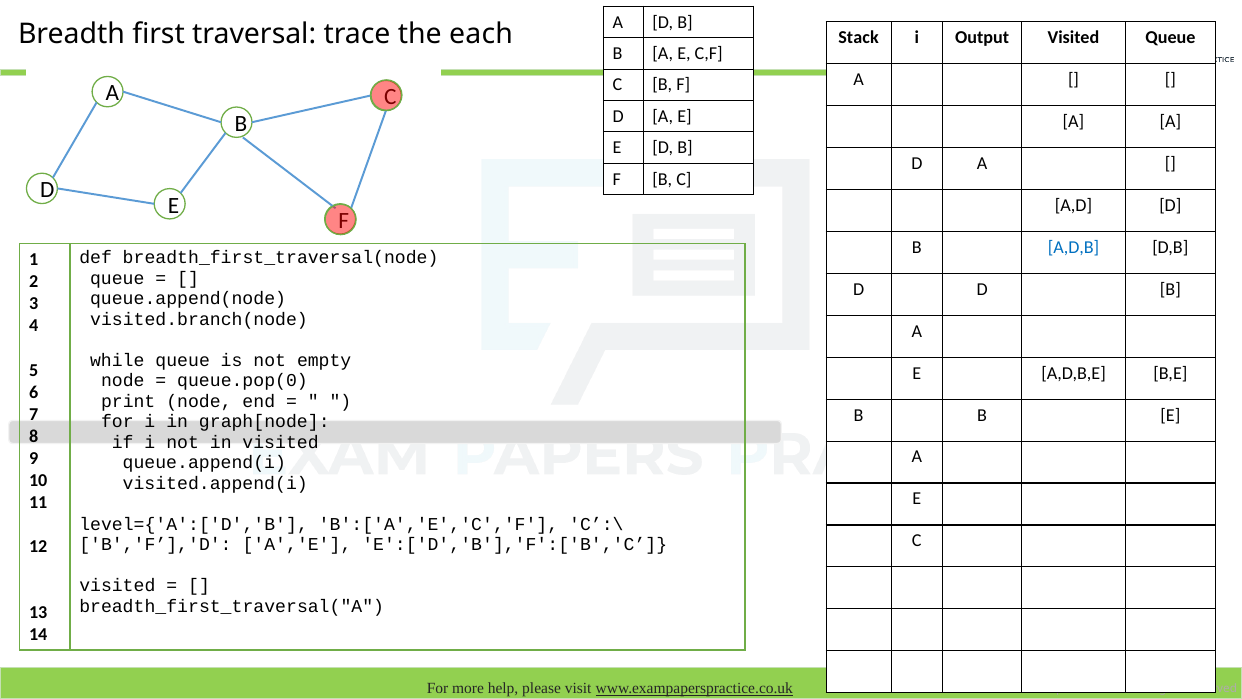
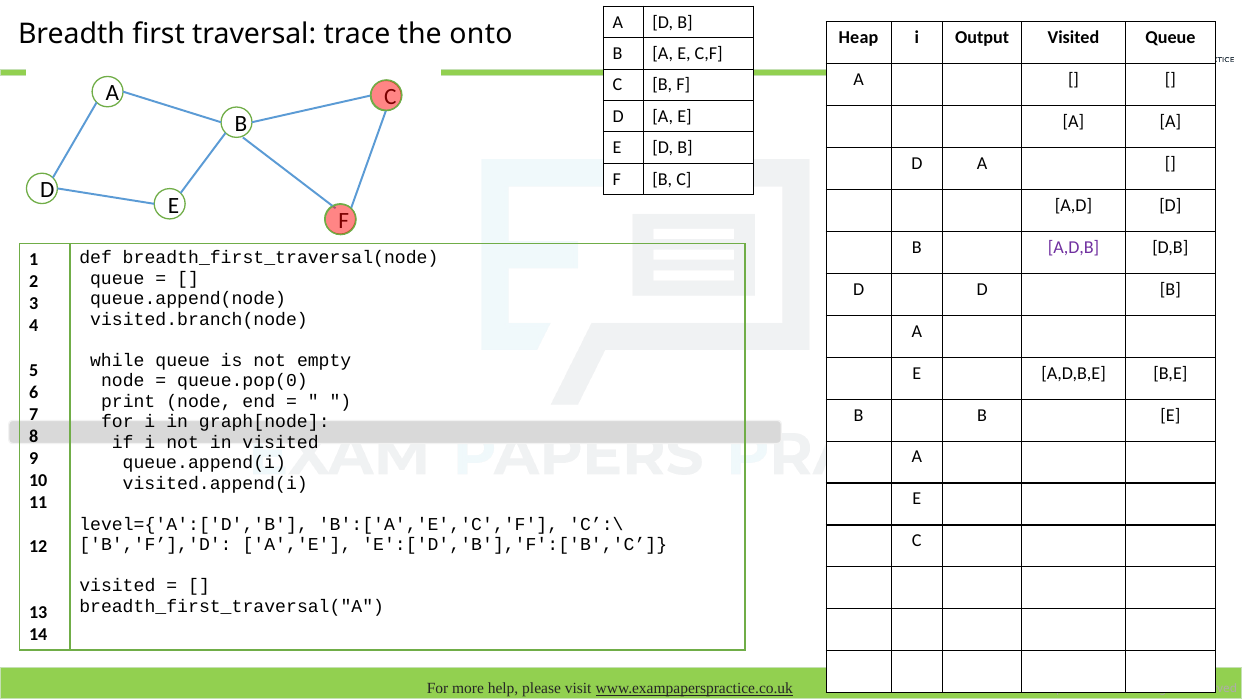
each: each -> onto
Stack: Stack -> Heap
A,D,B colour: blue -> purple
